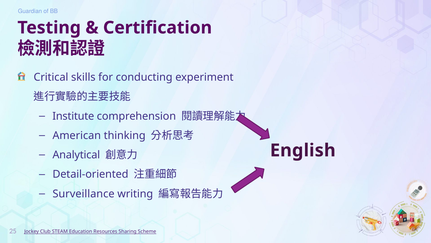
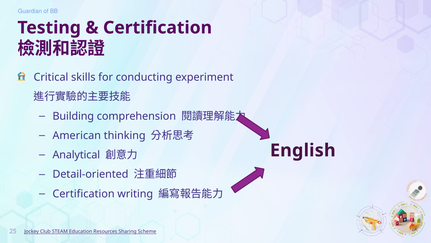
Institute: Institute -> Building
Surveillance at (84, 193): Surveillance -> Certification
